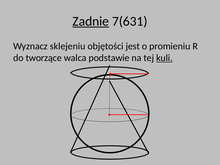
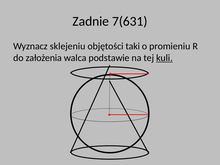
Zadnie underline: present -> none
jest: jest -> taki
tworzące: tworzące -> założenia
